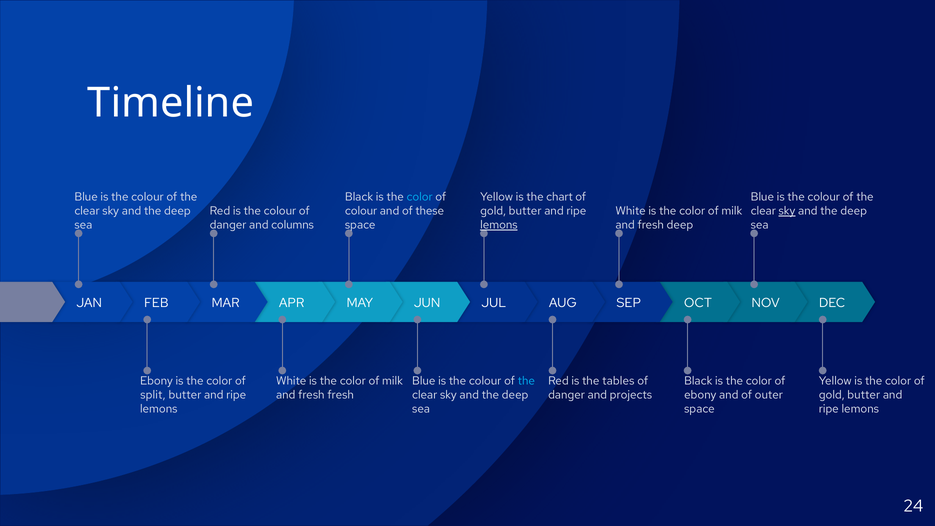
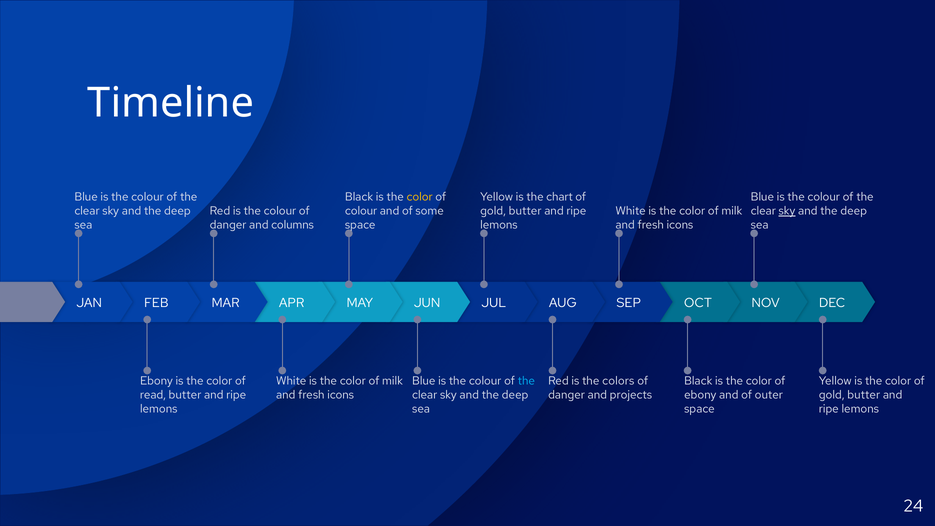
color at (420, 197) colour: light blue -> yellow
these: these -> some
lemons at (499, 225) underline: present -> none
deep at (680, 225): deep -> icons
tables: tables -> colors
split: split -> read
fresh at (341, 395): fresh -> icons
